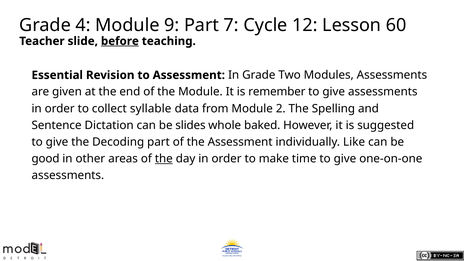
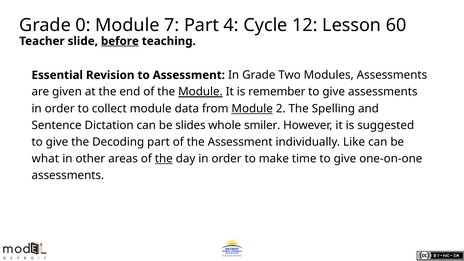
4: 4 -> 0
9: 9 -> 7
7: 7 -> 4
Module at (200, 92) underline: none -> present
collect syllable: syllable -> module
Module at (252, 109) underline: none -> present
baked: baked -> smiler
good: good -> what
